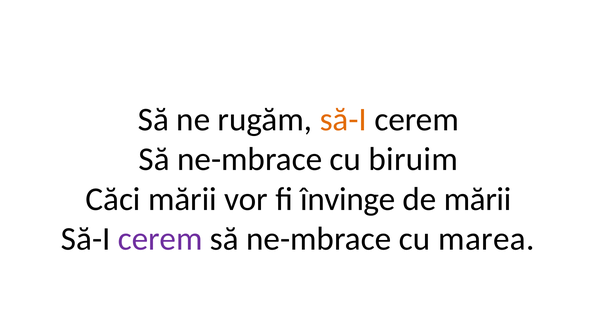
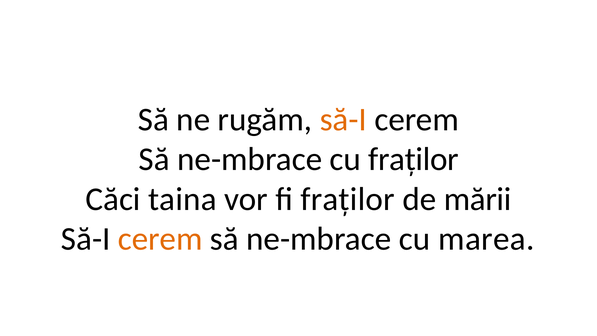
cu biruim: biruim -> fraților
Căci mării: mării -> taina
fi învinge: învinge -> fraților
cerem at (160, 239) colour: purple -> orange
